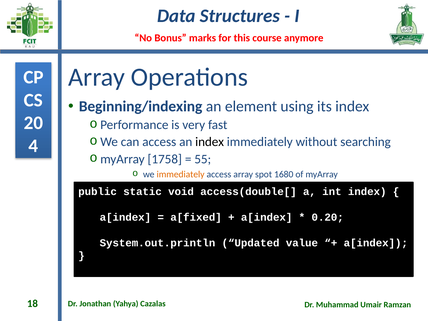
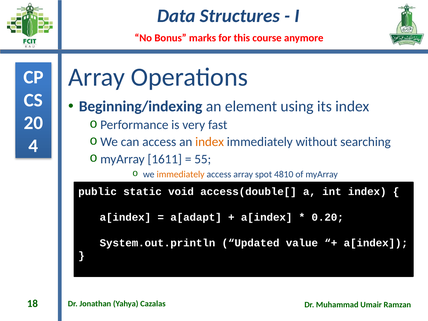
index at (210, 142) colour: black -> orange
1758: 1758 -> 1611
1680: 1680 -> 4810
a[fixed: a[fixed -> a[adapt
